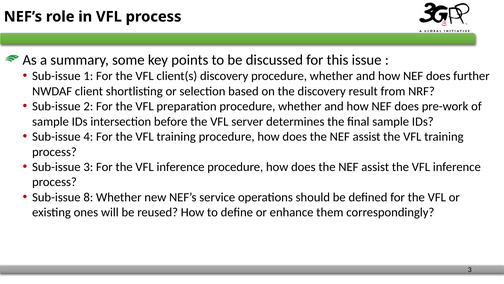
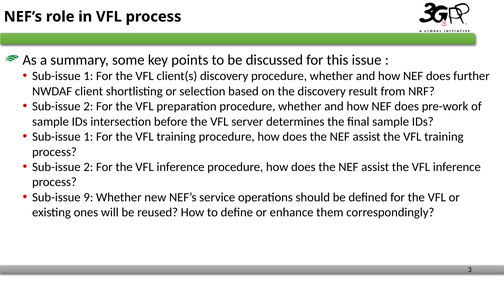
4 at (88, 136): 4 -> 1
3 at (88, 167): 3 -> 2
8: 8 -> 9
